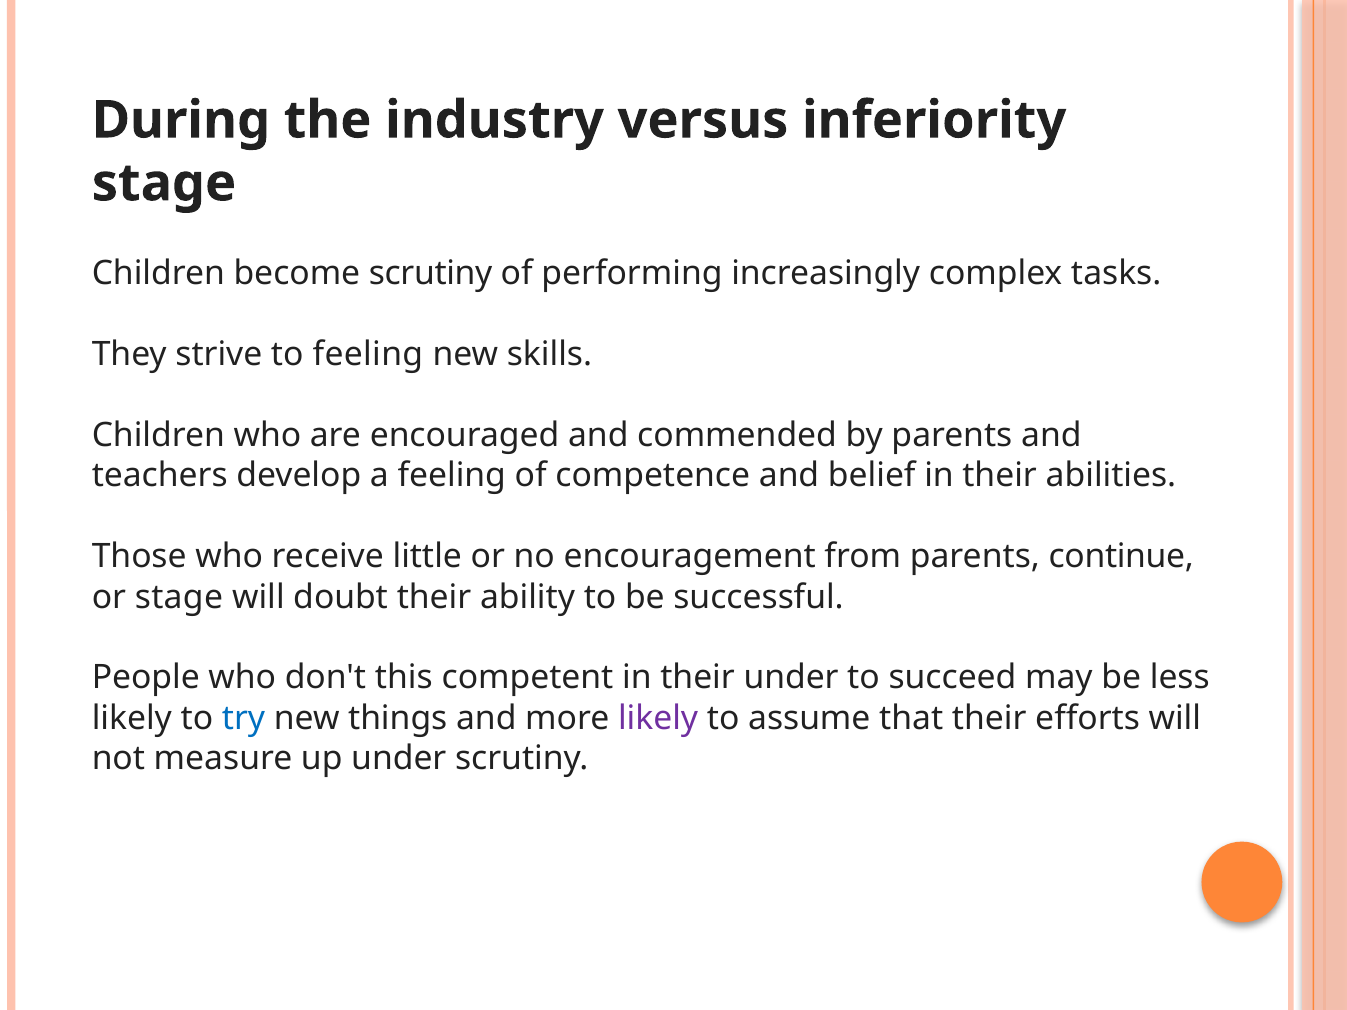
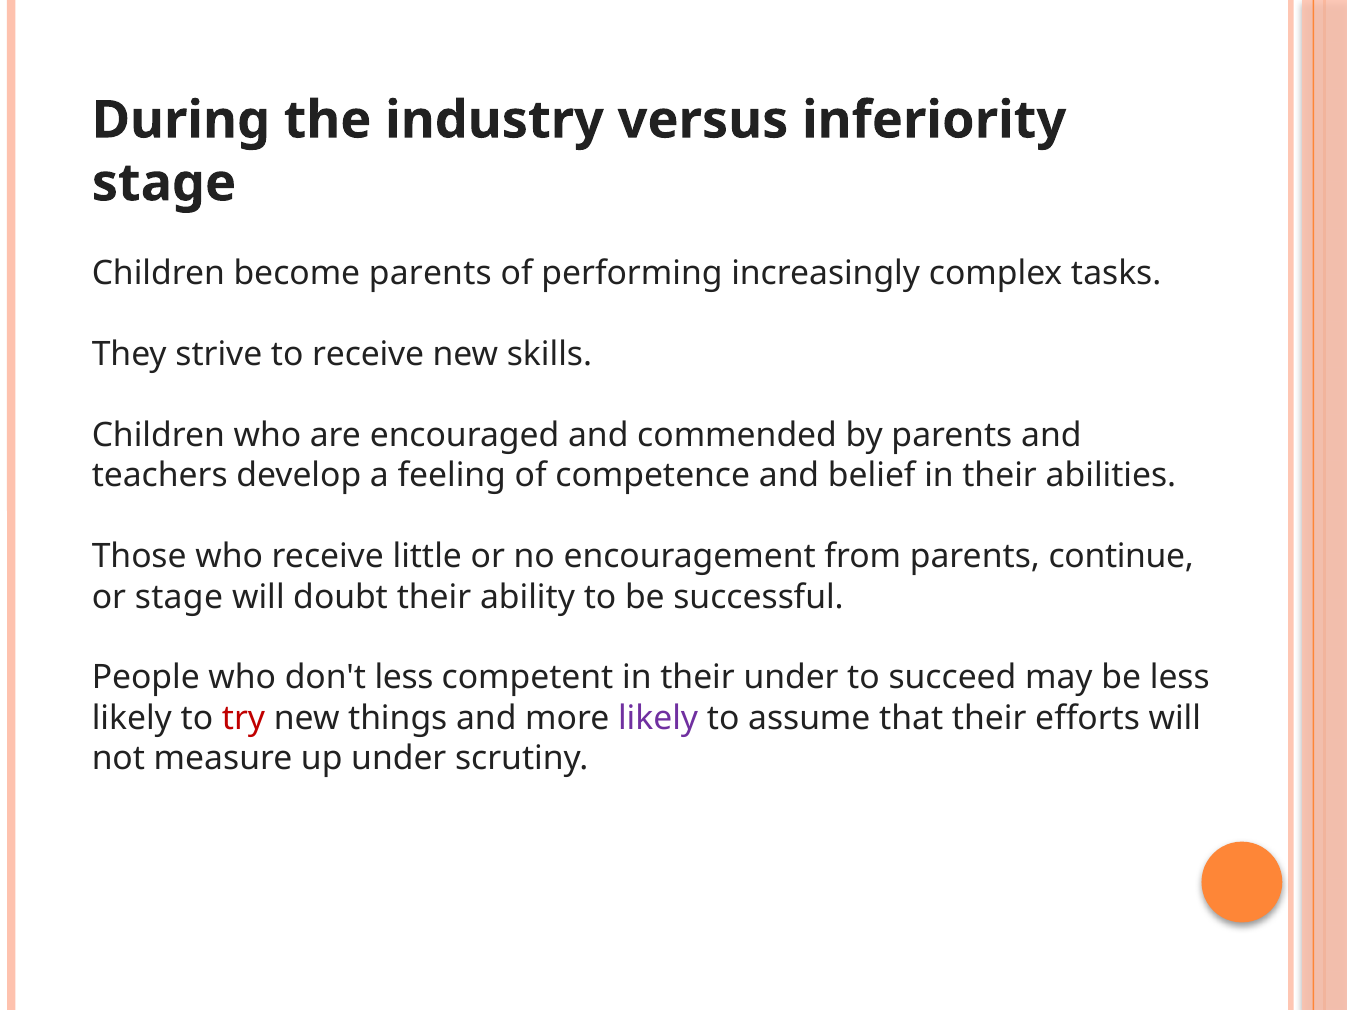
become scrutiny: scrutiny -> parents
to feeling: feeling -> receive
don't this: this -> less
try colour: blue -> red
